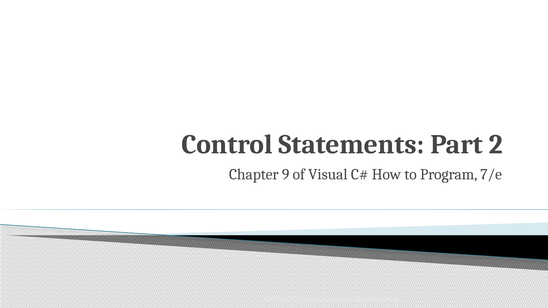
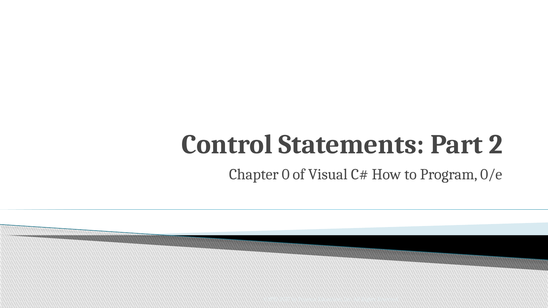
9: 9 -> 0
7/e: 7/e -> 0/e
